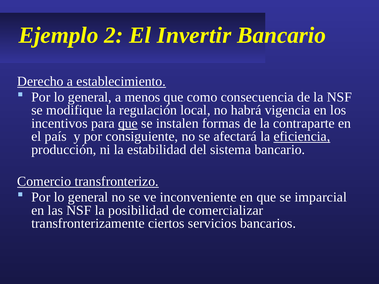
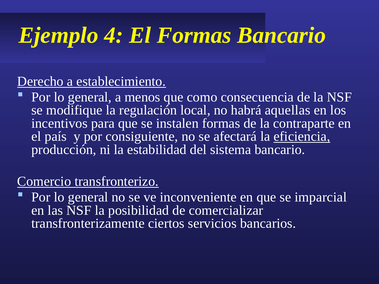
2: 2 -> 4
El Invertir: Invertir -> Formas
vigencia: vigencia -> aquellas
que at (128, 123) underline: present -> none
